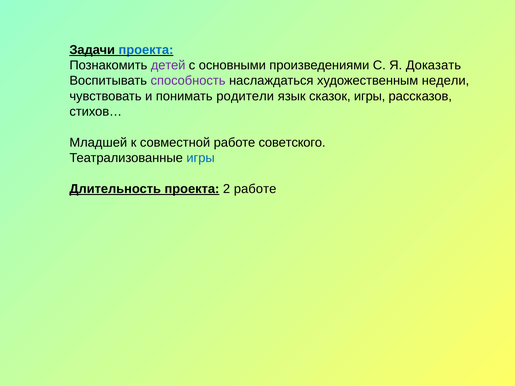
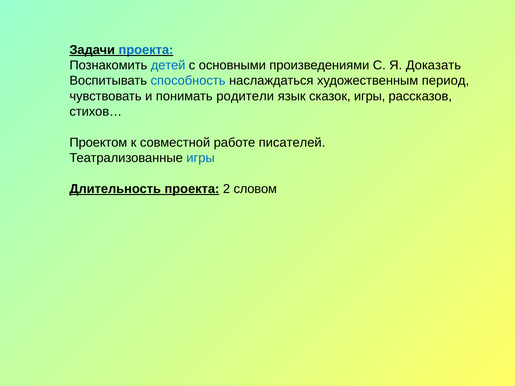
детей colour: purple -> blue
способность colour: purple -> blue
недели: недели -> период
Младшей: Младшей -> Проектом
советского: советского -> писателей
2 работе: работе -> словом
